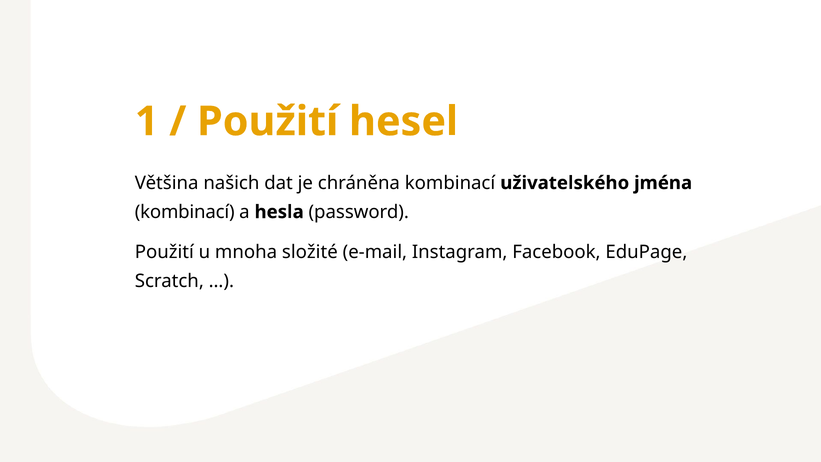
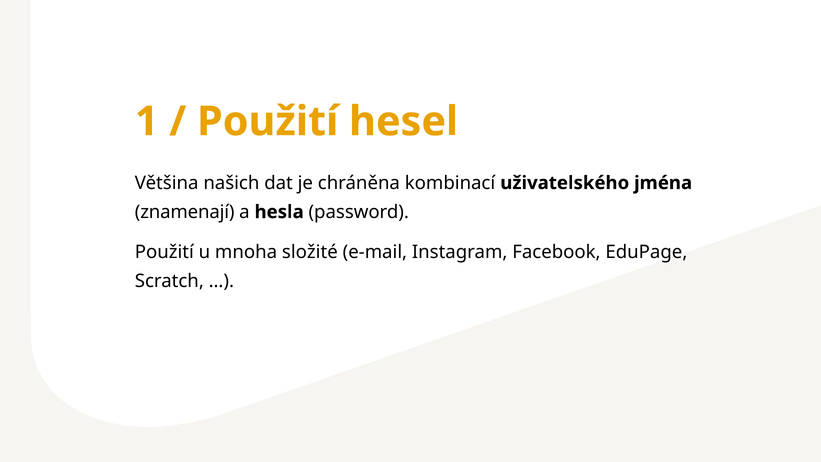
kombinací at (185, 212): kombinací -> znamenají
